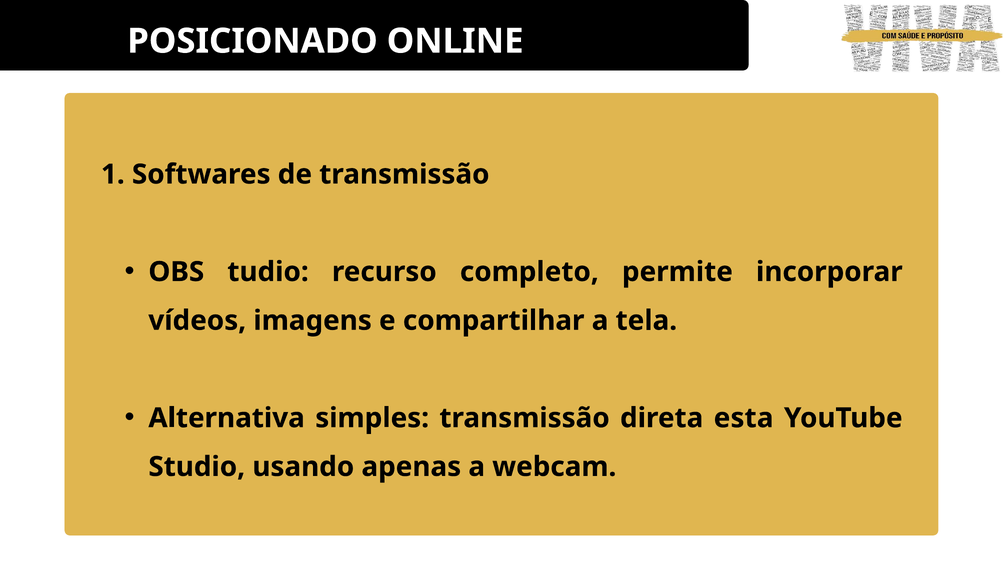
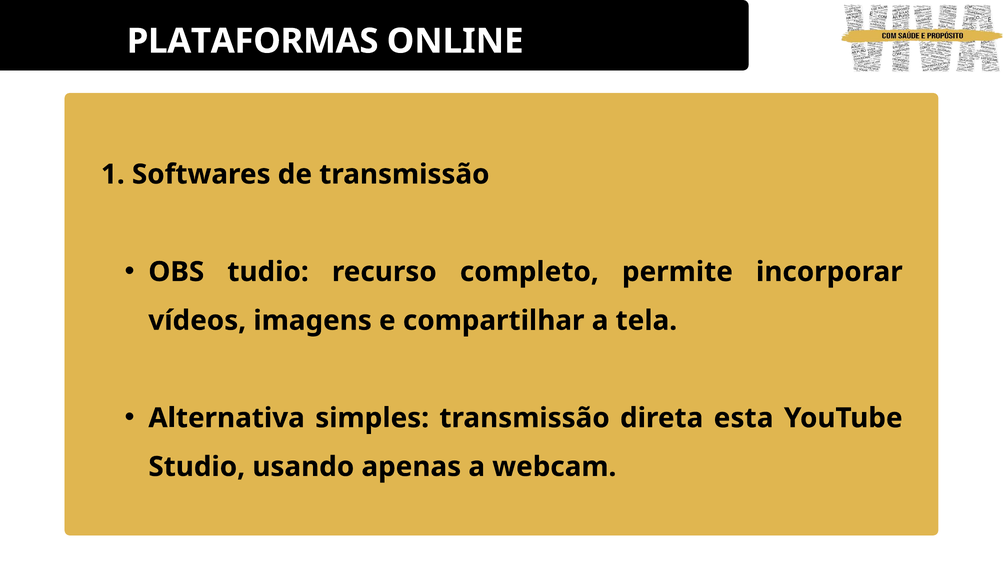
POSICIONADO: POSICIONADO -> PLATAFORMAS
